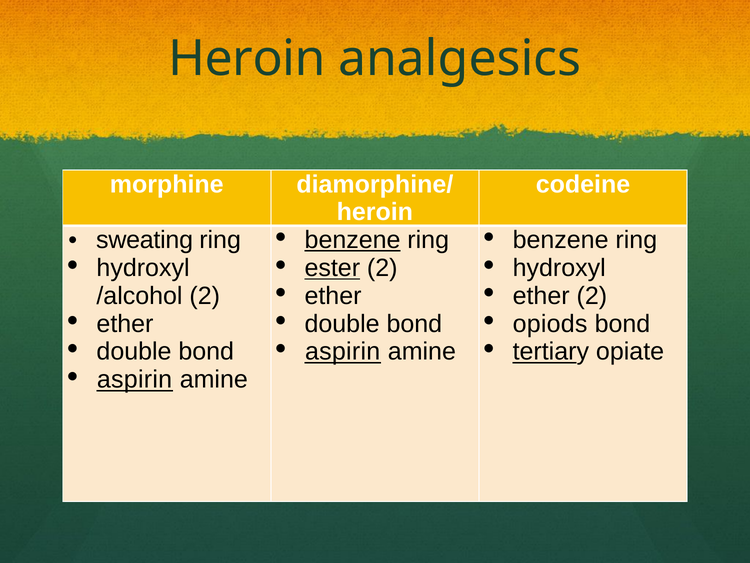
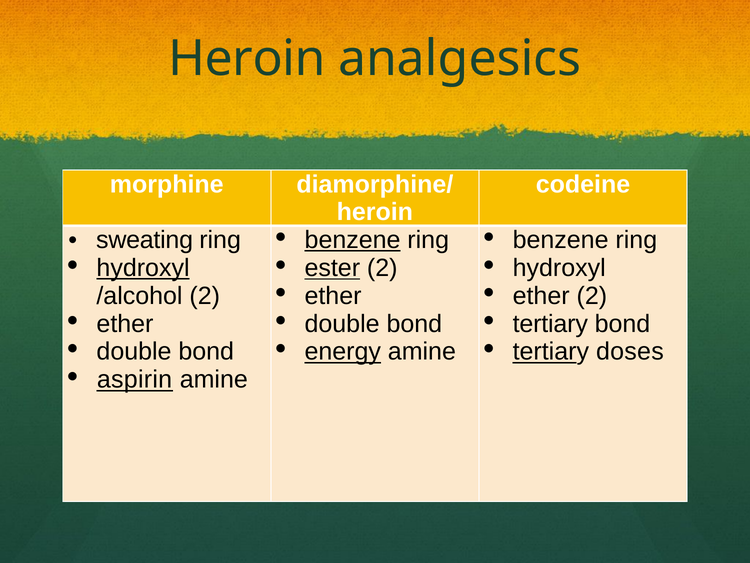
hydroxyl at (143, 268) underline: none -> present
opiods at (550, 324): opiods -> tertiary
aspirin at (343, 351): aspirin -> energy
opiate: opiate -> doses
